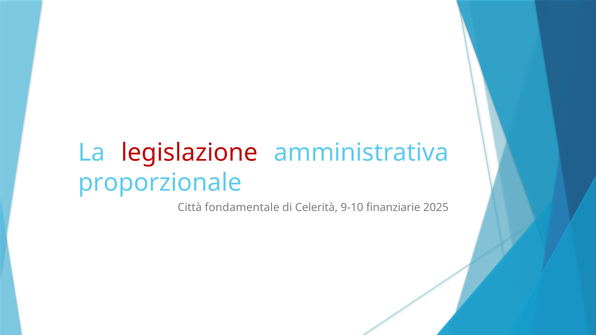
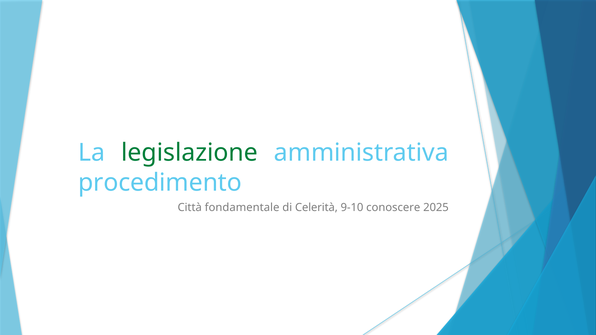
legislazione colour: red -> green
proporzionale: proporzionale -> procedimento
finanziarie: finanziarie -> conoscere
